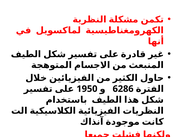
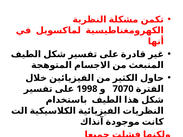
1950: 1950 -> 1998
6286: 6286 -> 7070
